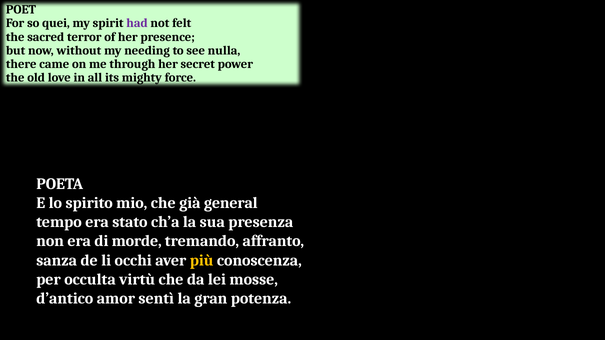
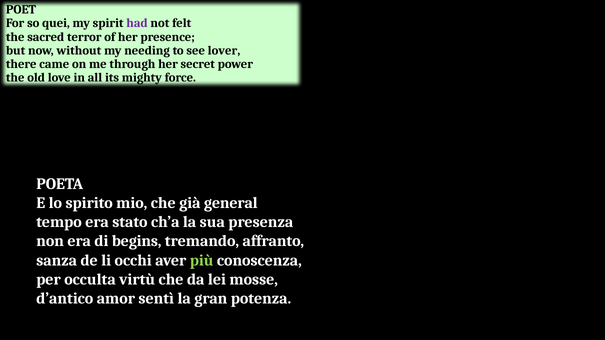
nulla: nulla -> lover
morde: morde -> begins
più colour: yellow -> light green
